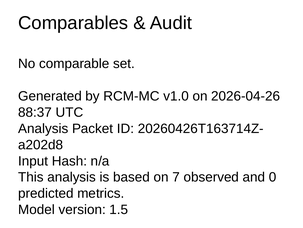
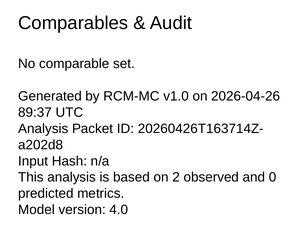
88:37: 88:37 -> 89:37
7: 7 -> 2
1.5: 1.5 -> 4.0
